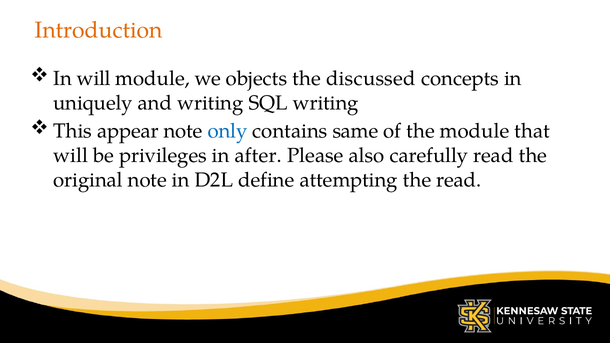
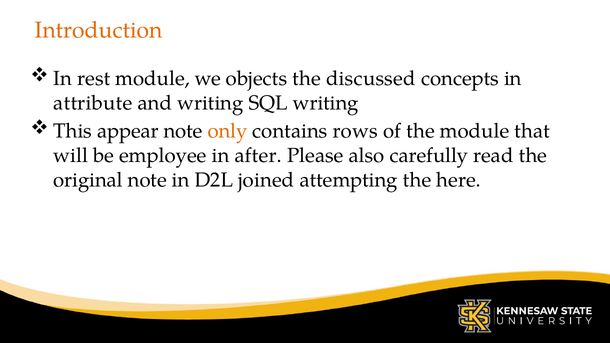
In will: will -> rest
uniquely: uniquely -> attribute
only colour: blue -> orange
same: same -> rows
privileges: privileges -> employee
define: define -> joined
the read: read -> here
